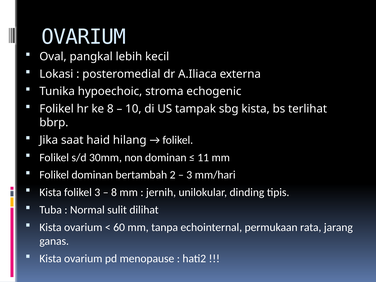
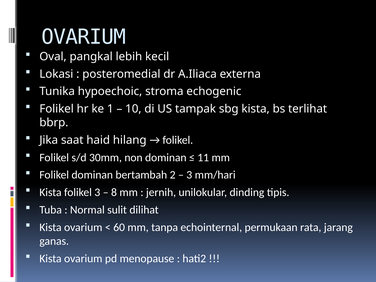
ke 8: 8 -> 1
